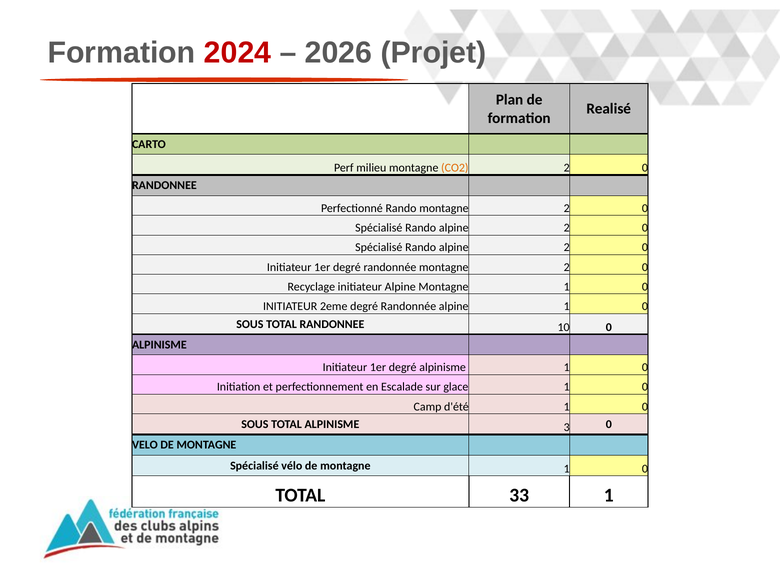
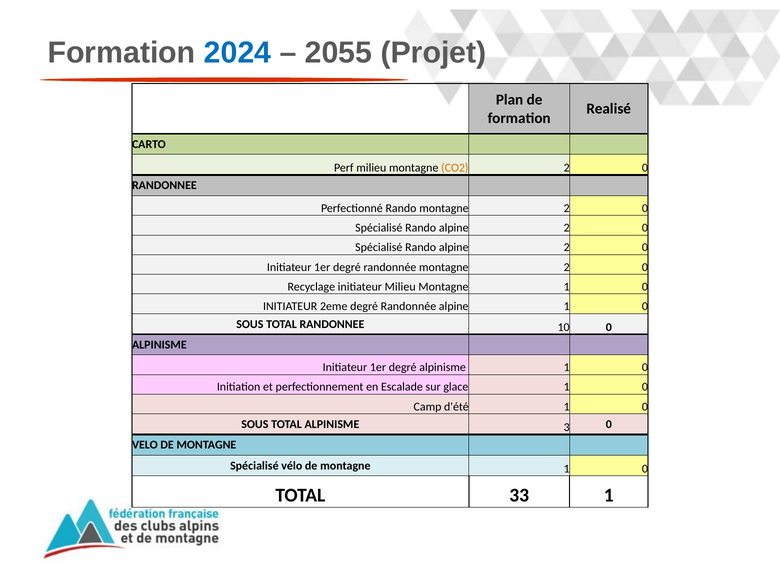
2024 colour: red -> blue
2026: 2026 -> 2055
initiateur Alpine: Alpine -> Milieu
